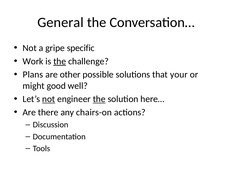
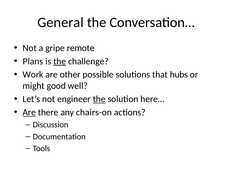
specific: specific -> remote
Work: Work -> Plans
Plans: Plans -> Work
your: your -> hubs
not at (49, 99) underline: present -> none
Are at (29, 112) underline: none -> present
